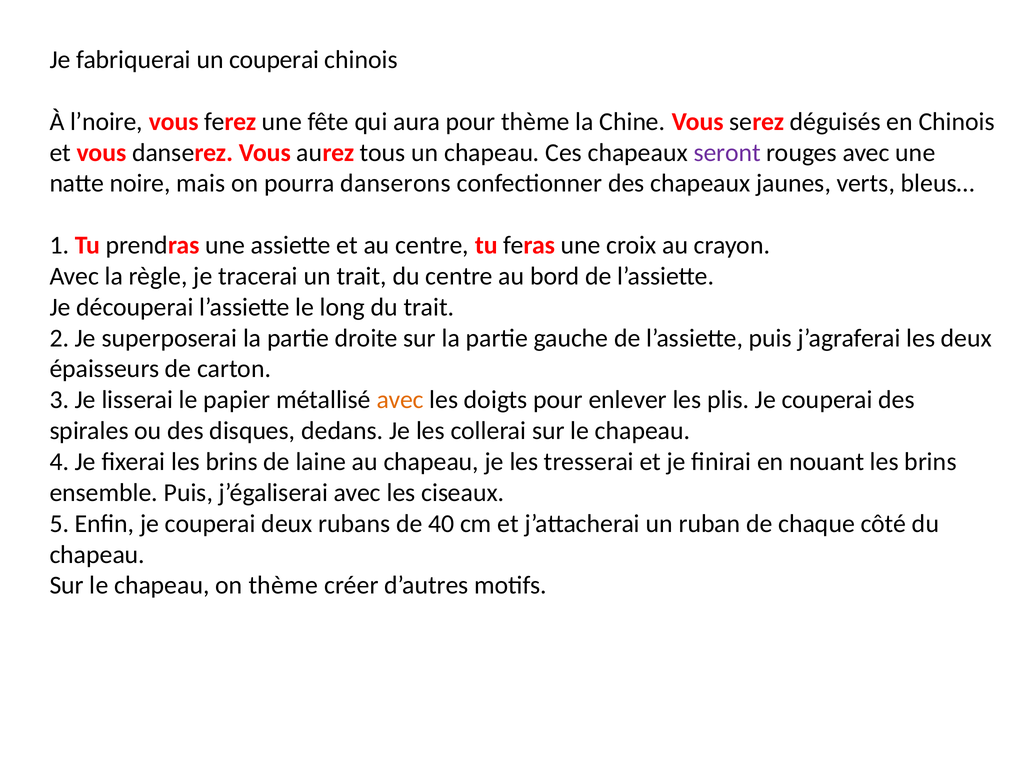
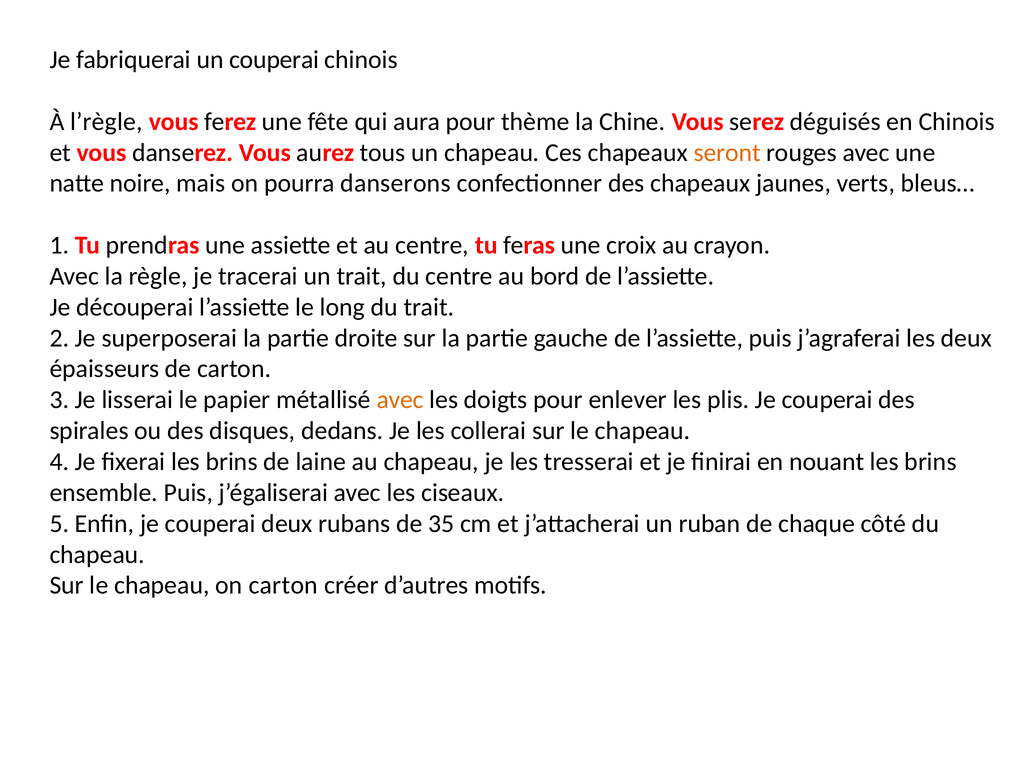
l’noire: l’noire -> l’règle
seront colour: purple -> orange
40: 40 -> 35
on thème: thème -> carton
